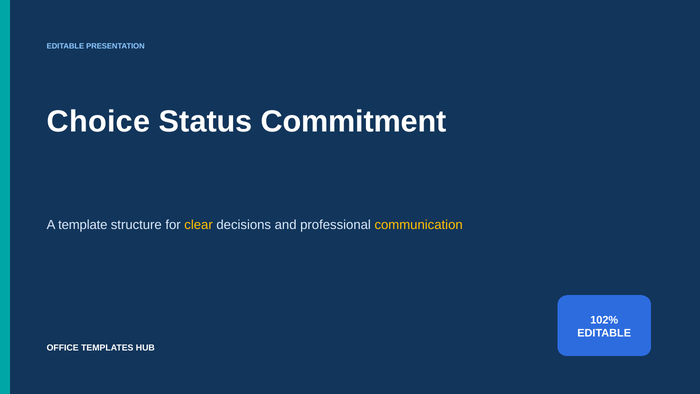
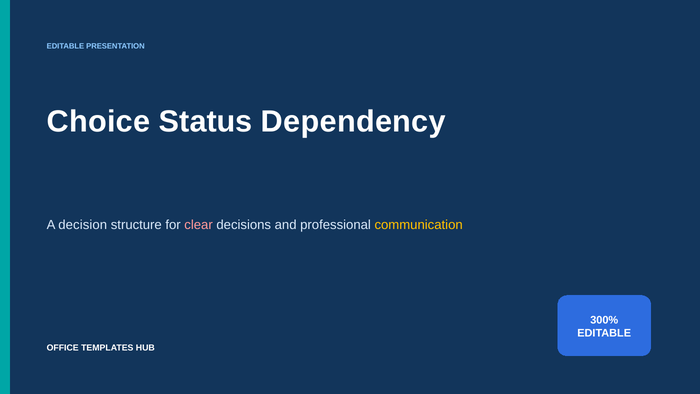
Commitment: Commitment -> Dependency
template: template -> decision
clear colour: yellow -> pink
102%: 102% -> 300%
